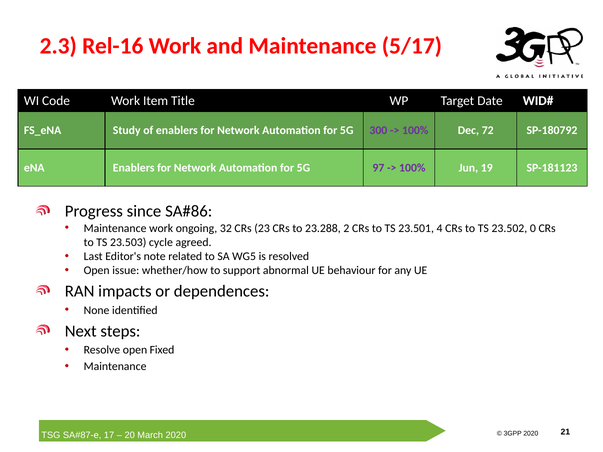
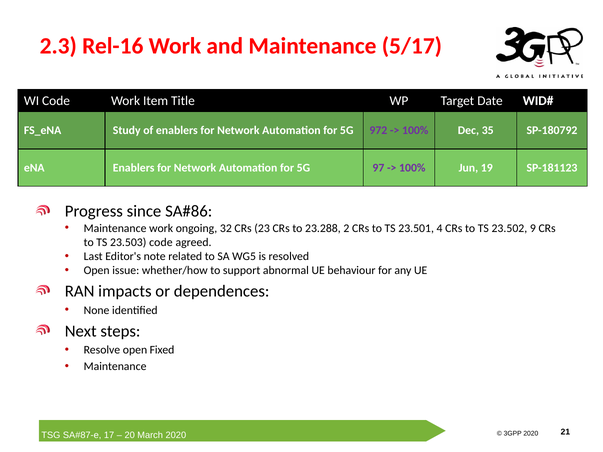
300: 300 -> 972
72: 72 -> 35
0: 0 -> 9
23.503 cycle: cycle -> code
